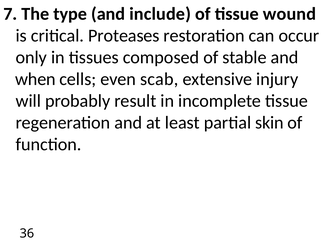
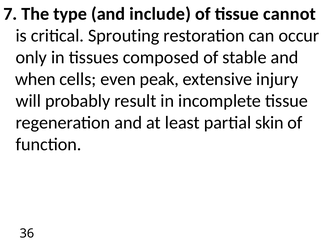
wound: wound -> cannot
Proteases: Proteases -> Sprouting
scab: scab -> peak
